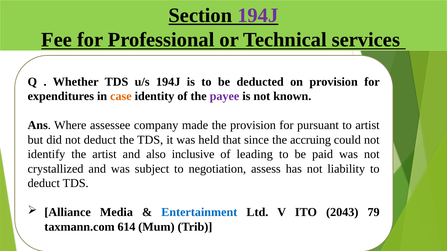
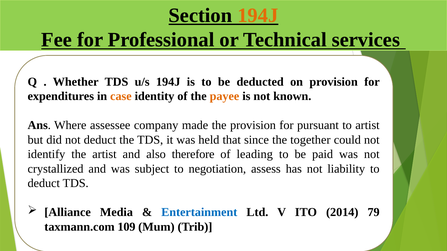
194J at (258, 15) colour: purple -> orange
payee colour: purple -> orange
accruing: accruing -> together
inclusive: inclusive -> therefore
2043: 2043 -> 2014
614: 614 -> 109
